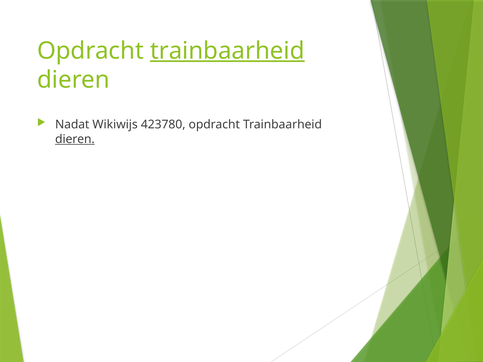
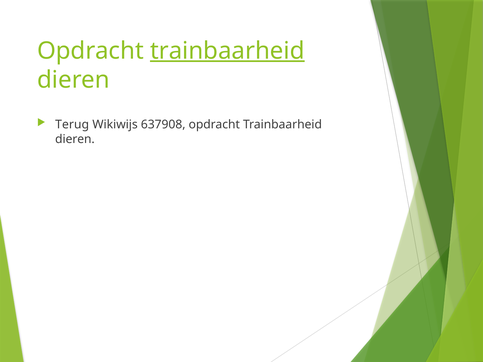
Nadat: Nadat -> Terug
423780: 423780 -> 637908
dieren at (75, 139) underline: present -> none
